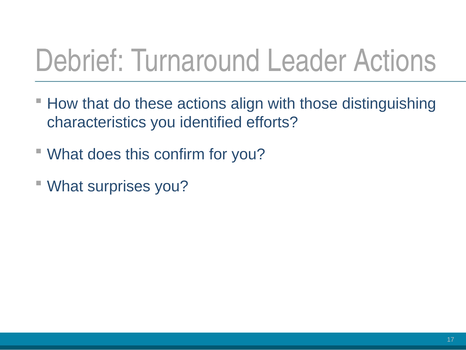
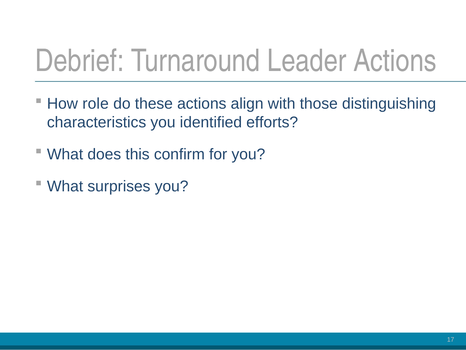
that: that -> role
